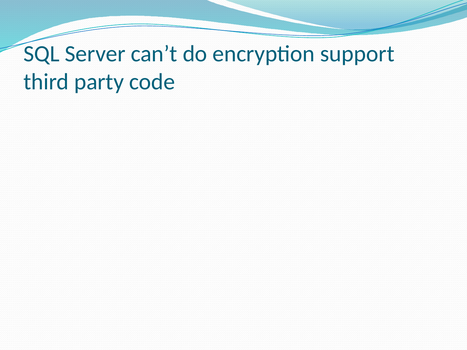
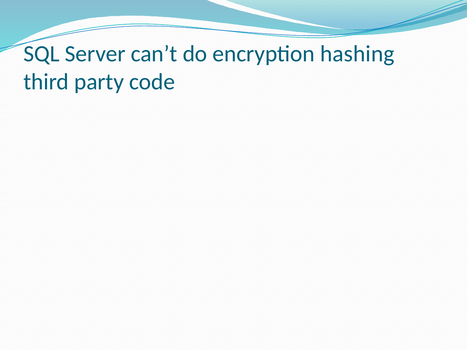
support: support -> hashing
